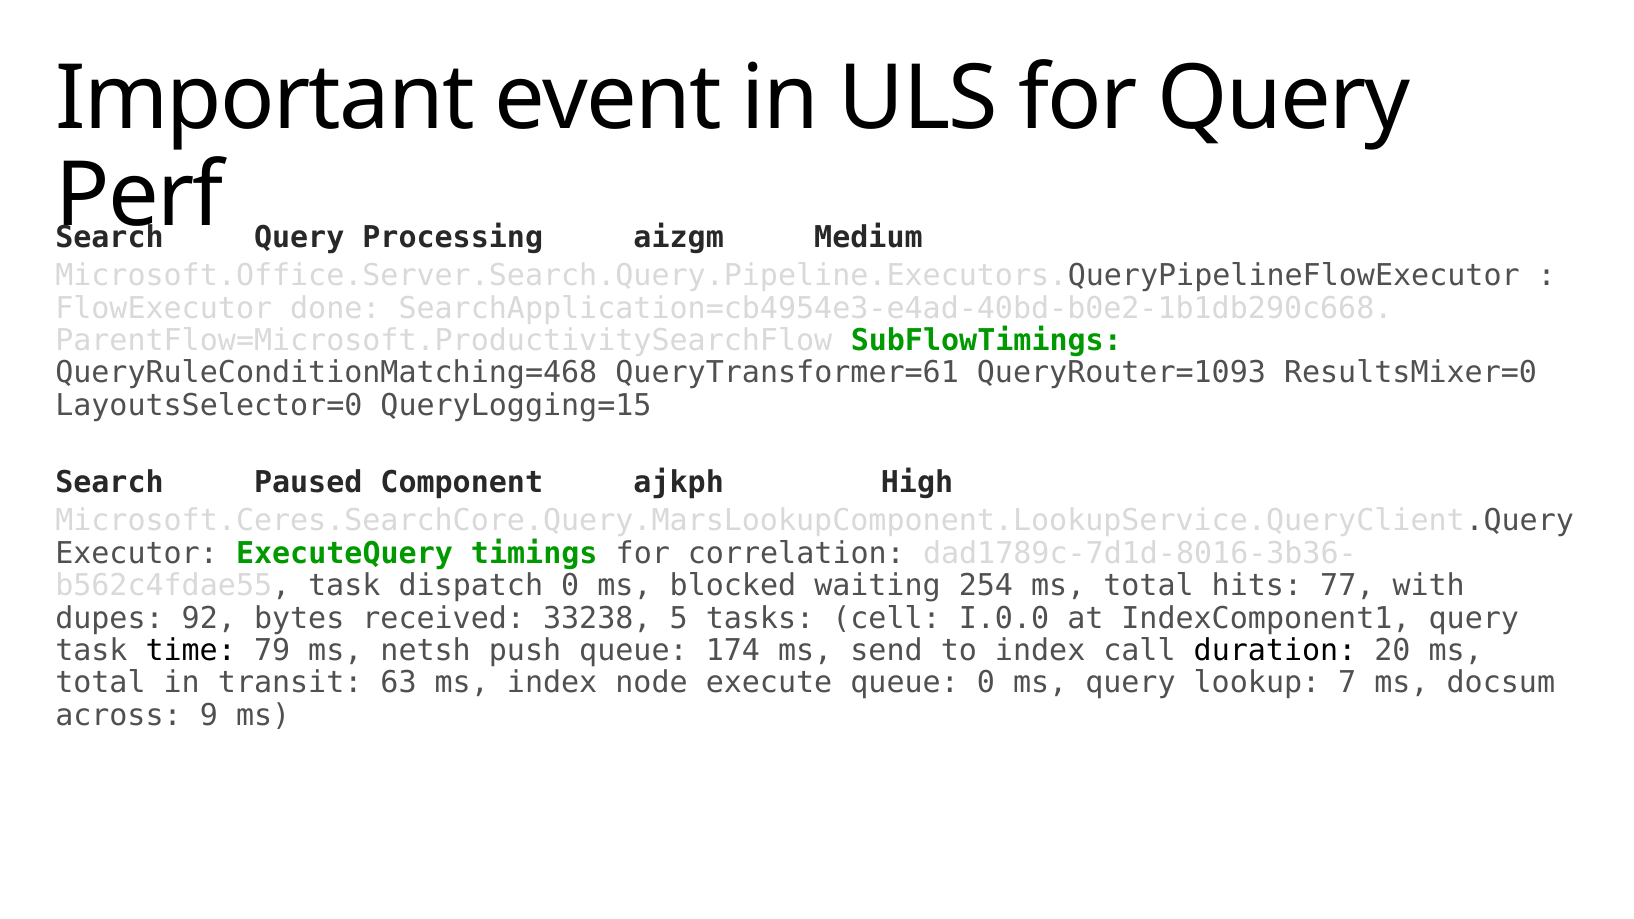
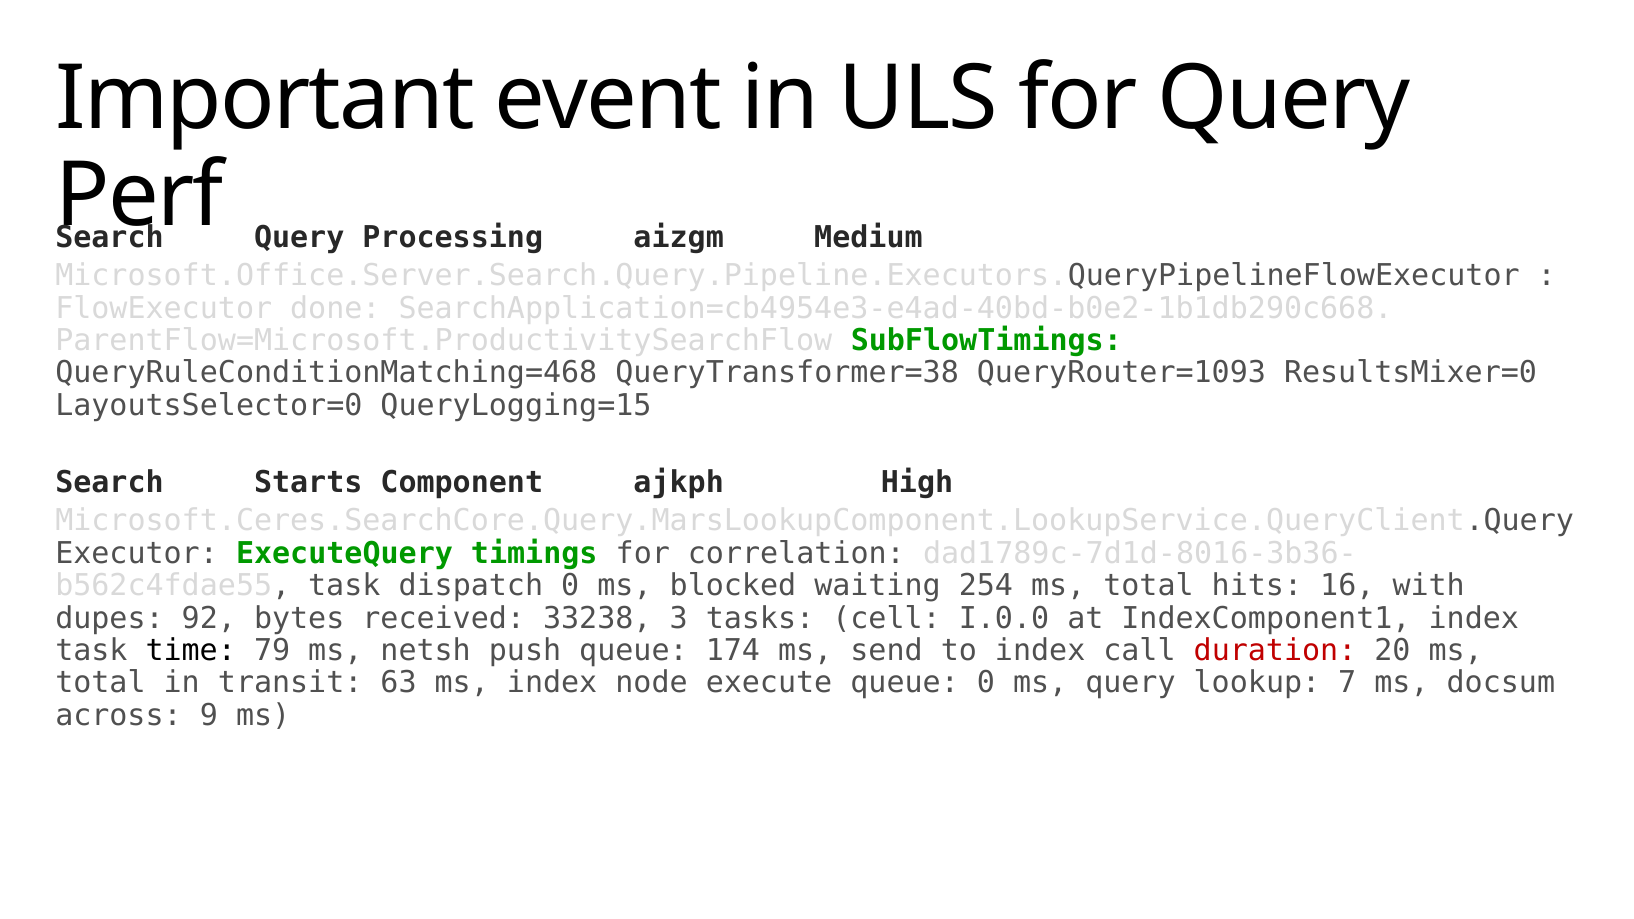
QueryTransformer=61: QueryTransformer=61 -> QueryTransformer=38
Paused: Paused -> Starts
77: 77 -> 16
5: 5 -> 3
IndexComponent1 query: query -> index
duration colour: black -> red
